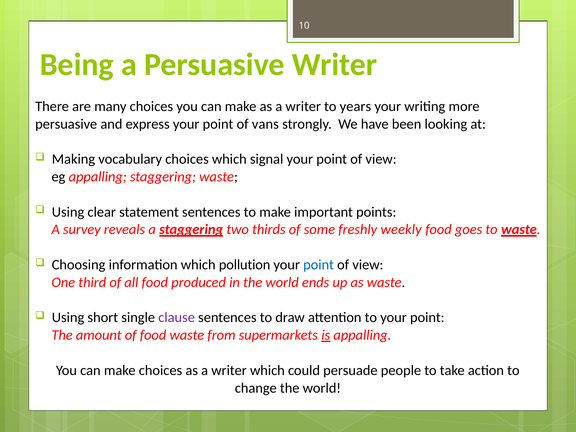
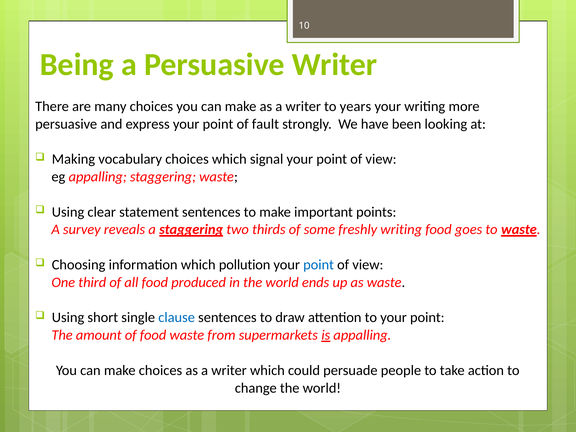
vans: vans -> fault
freshly weekly: weekly -> writing
clause colour: purple -> blue
